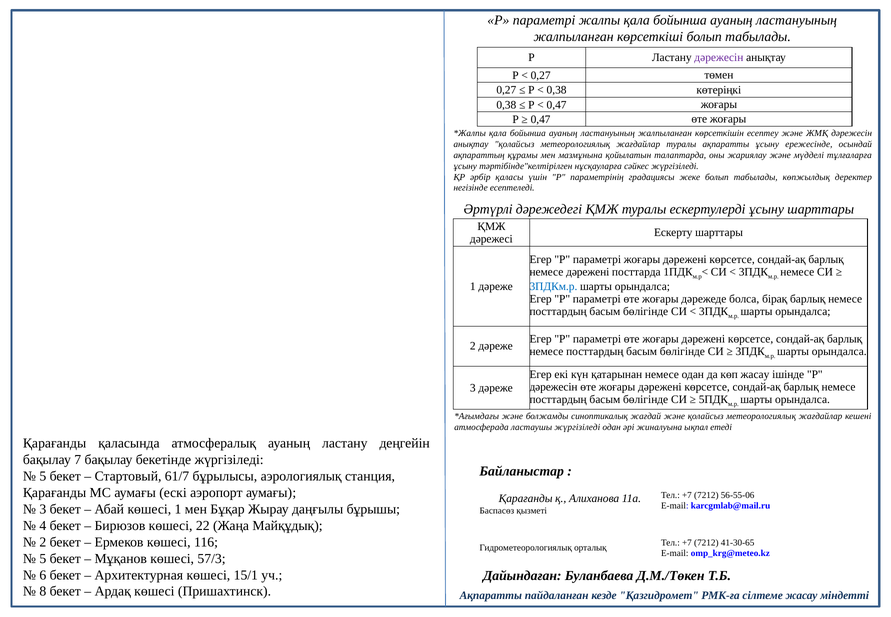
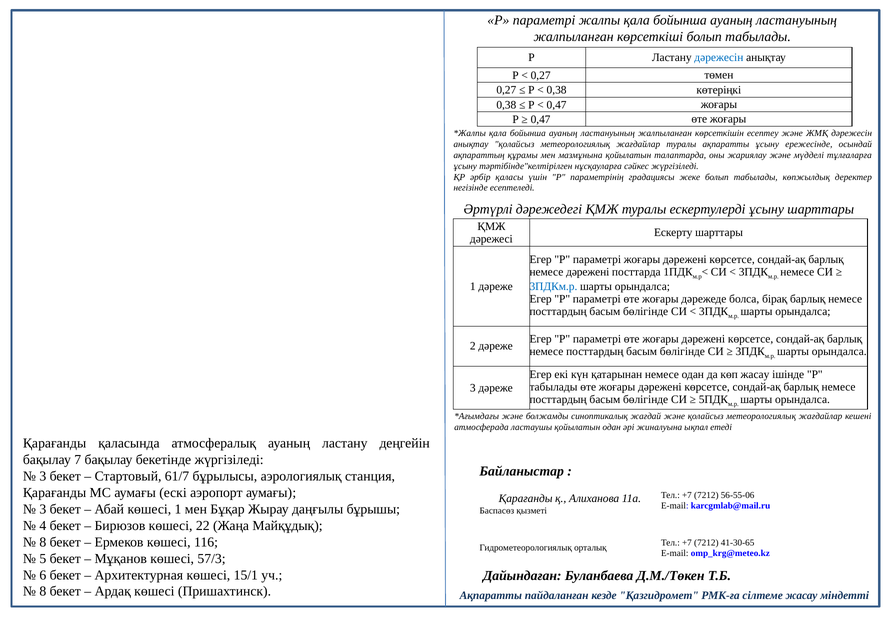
дәрежесін at (719, 58) colour: purple -> blue
дәрежесін at (554, 387): дәрежесін -> табылады
ластаушы жүргізіледі: жүргізіледі -> қойылатын
5 at (43, 476): 5 -> 3
2 at (43, 542): 2 -> 8
